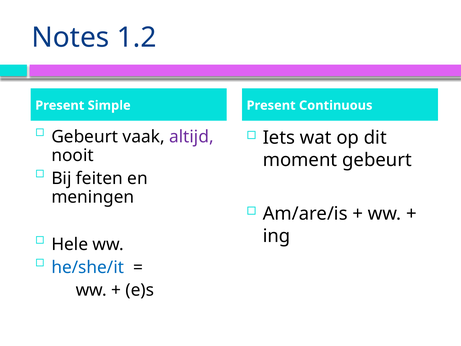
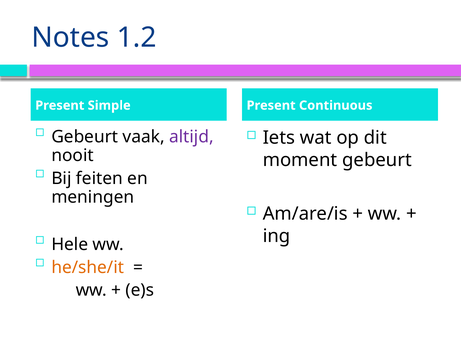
he/she/it colour: blue -> orange
